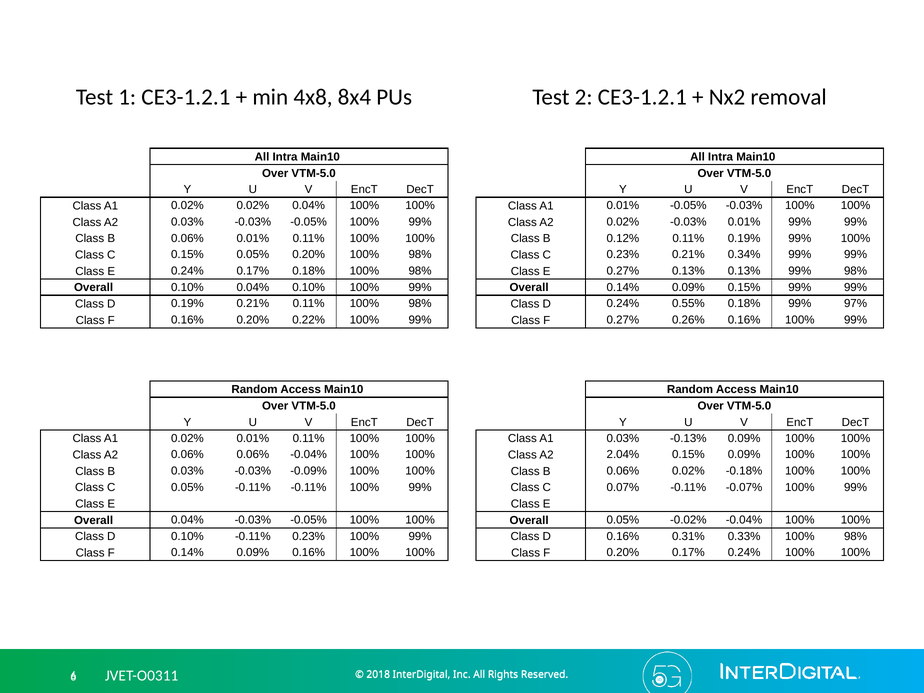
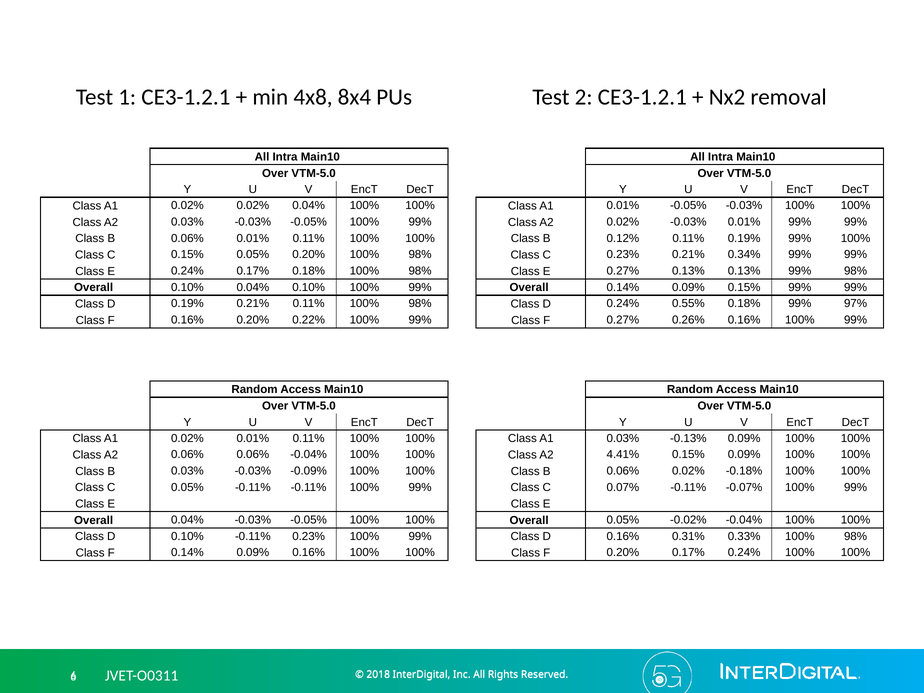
2.04%: 2.04% -> 4.41%
